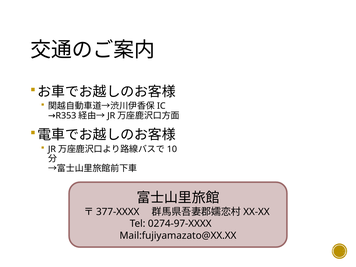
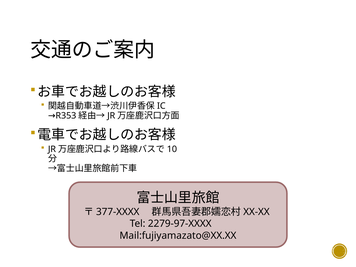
0274-97-XXXX: 0274-97-XXXX -> 2279-97-XXXX
